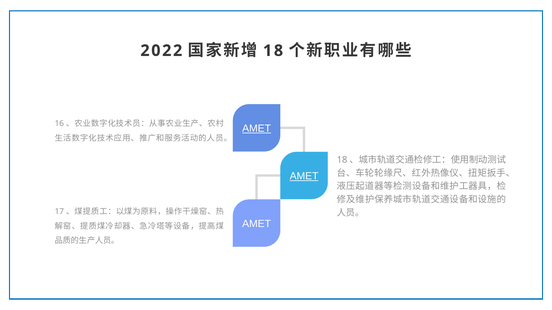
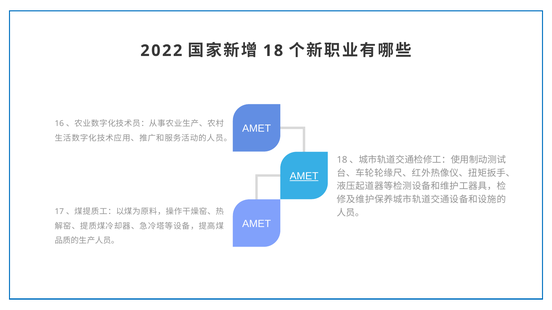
AMET at (257, 129) underline: present -> none
